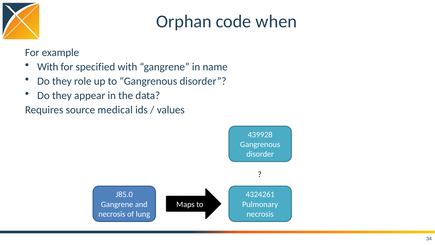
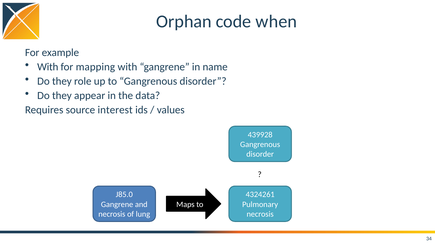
specified: specified -> mapping
medical: medical -> interest
